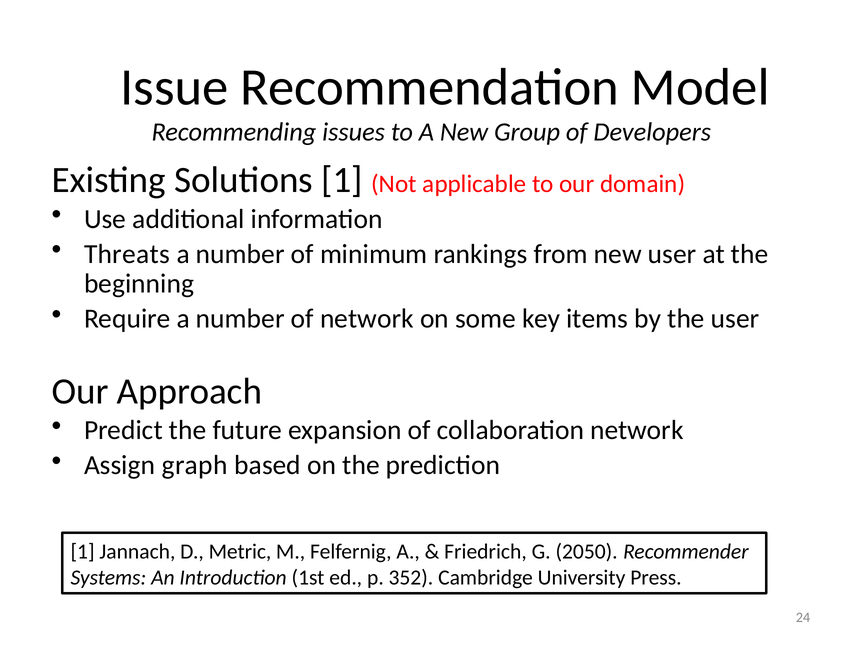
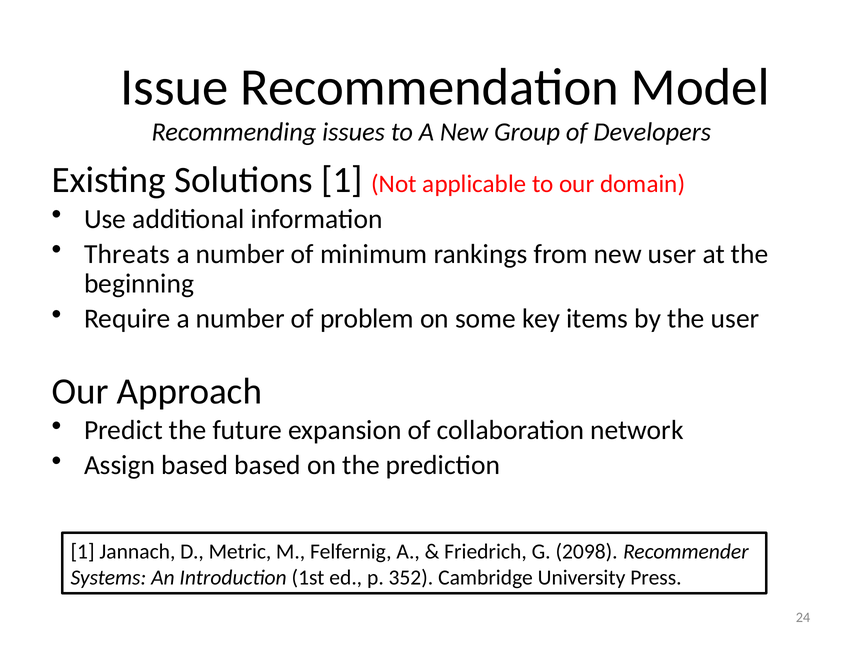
of network: network -> problem
Assign graph: graph -> based
2050: 2050 -> 2098
